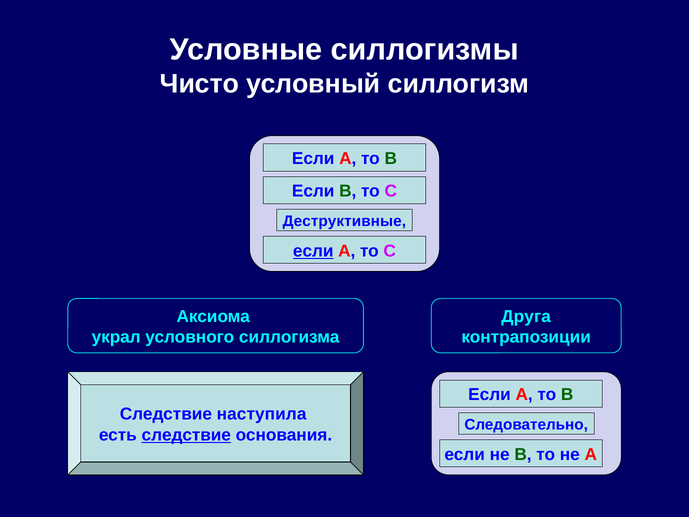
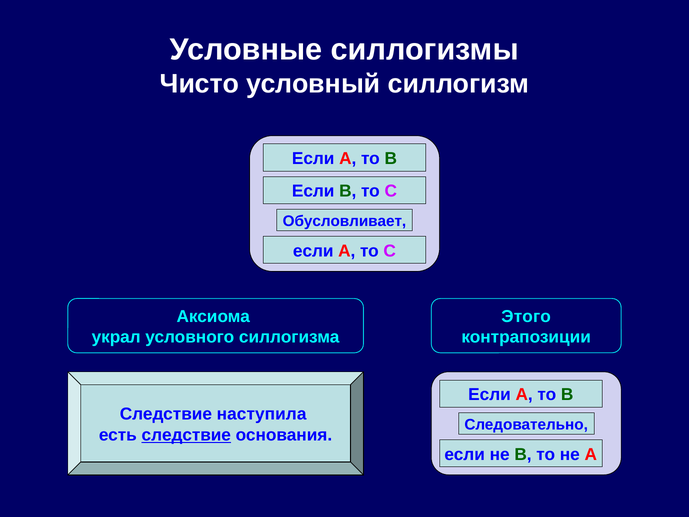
Деструктивные: Деструктивные -> Обусловливает
если at (313, 251) underline: present -> none
Друга: Друга -> Этого
